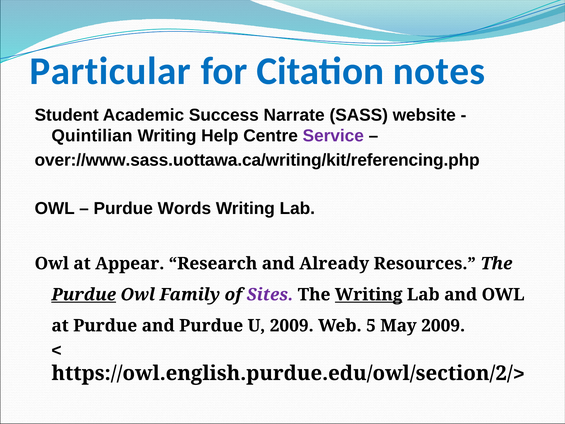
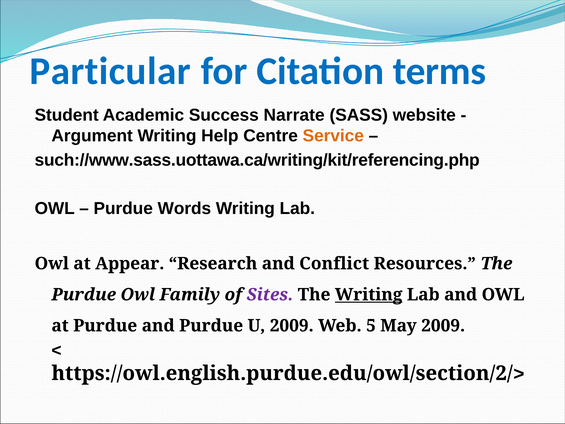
notes: notes -> terms
Quintilian: Quintilian -> Argument
Service colour: purple -> orange
over://www.sass.uottawa.ca/writing/kit/referencing.php: over://www.sass.uottawa.ca/writing/kit/referencing.php -> such://www.sass.uottawa.ca/writing/kit/referencing.php
Already: Already -> Conflict
Purdue at (84, 294) underline: present -> none
